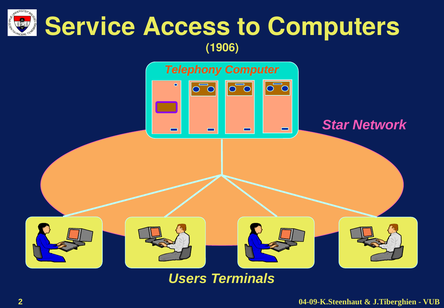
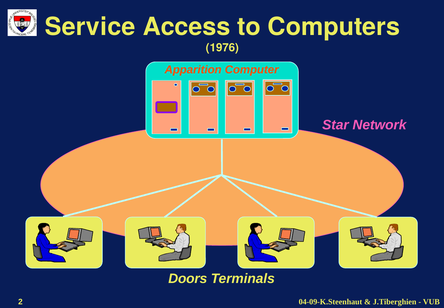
1906: 1906 -> 1976
Telephony: Telephony -> Apparition
Users: Users -> Doors
